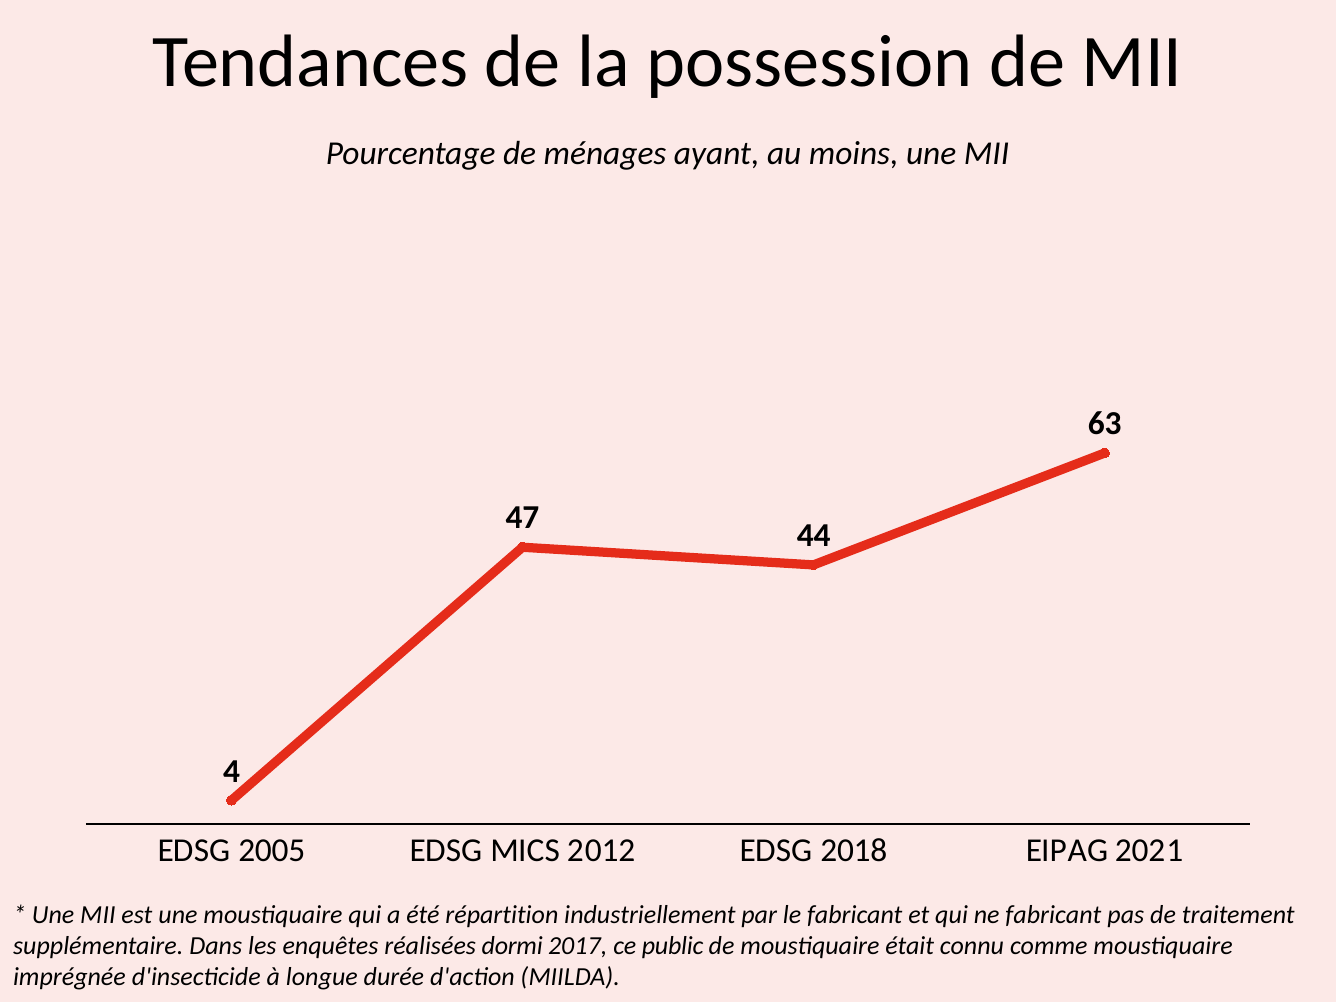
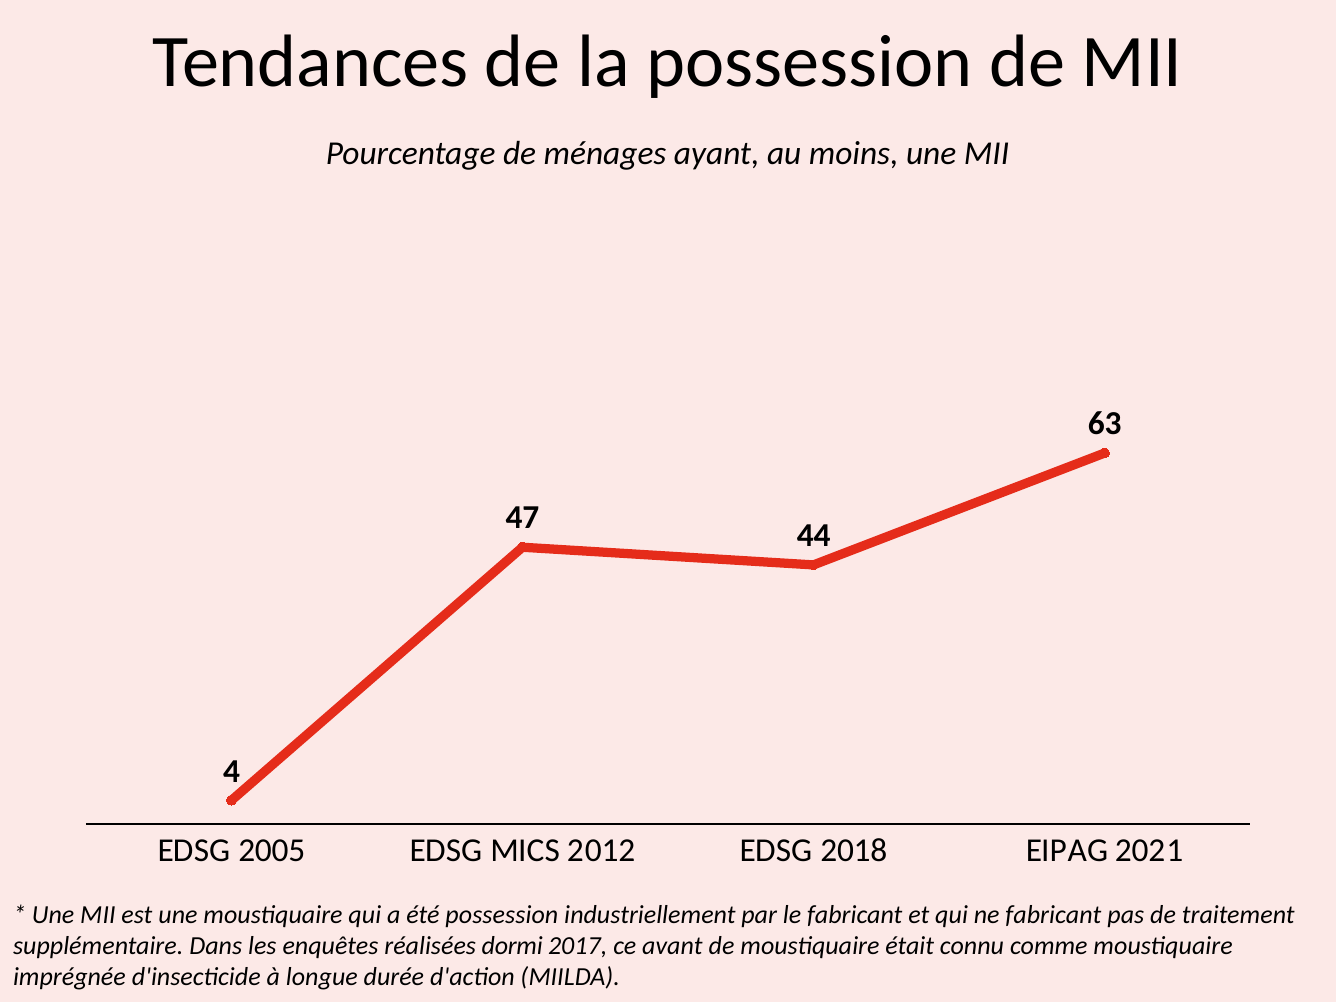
été répartition: répartition -> possession
public: public -> avant
